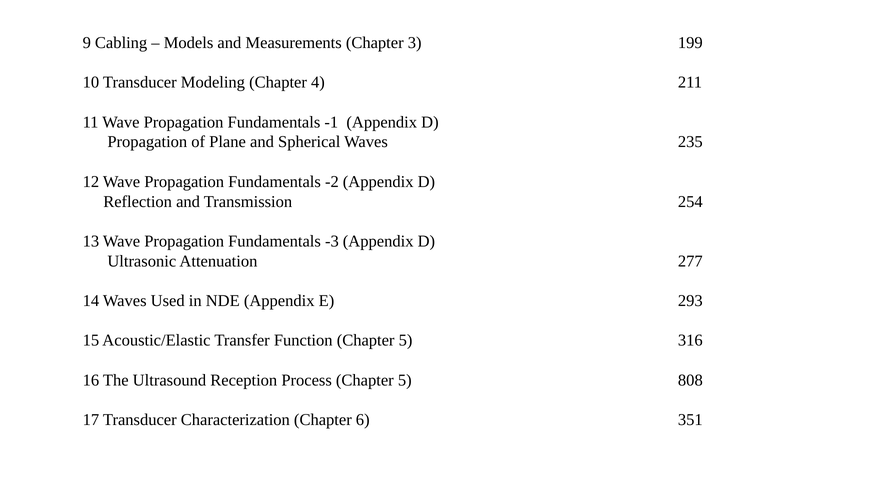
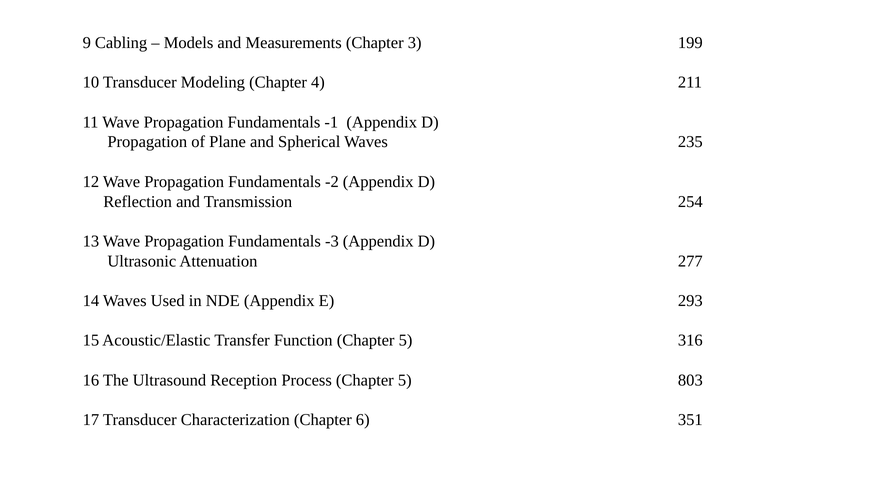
808: 808 -> 803
